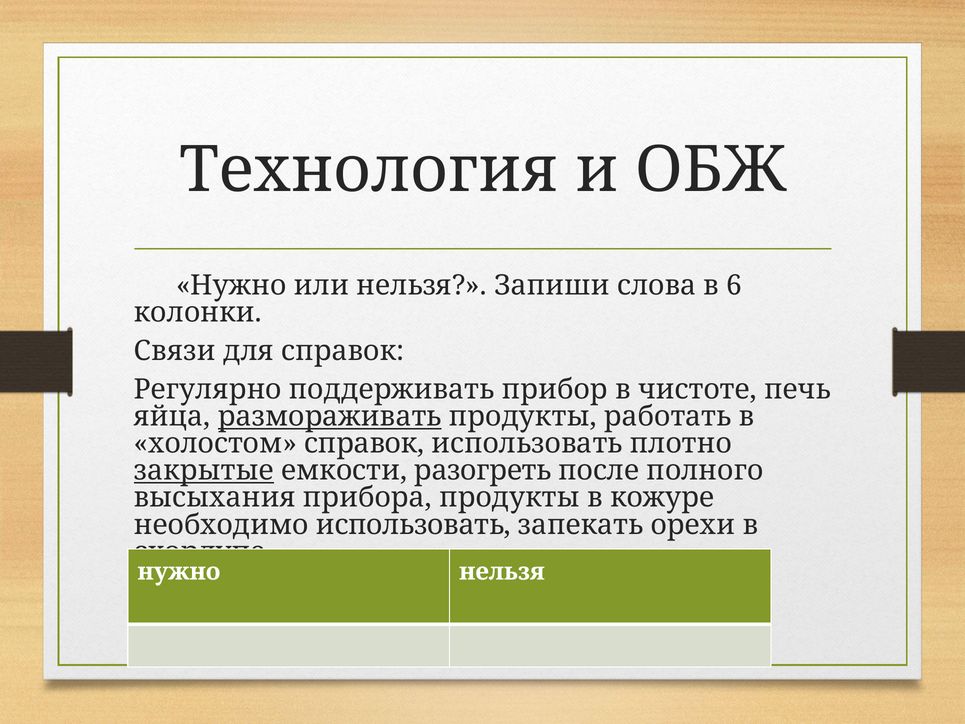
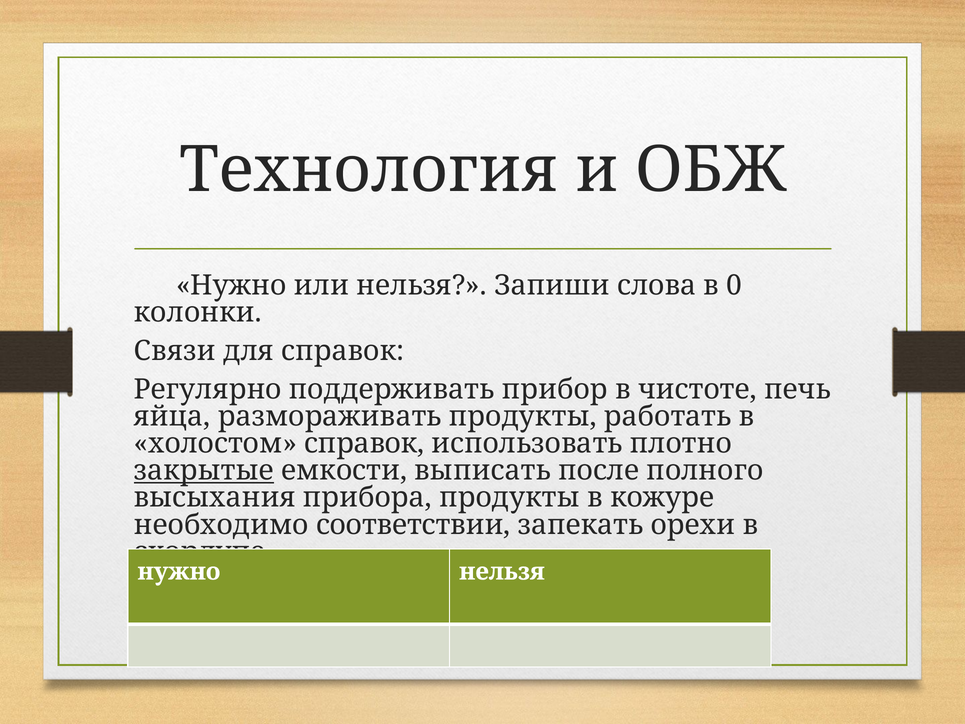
6: 6 -> 0
размораживать underline: present -> none
разогреть: разогреть -> выписать
необходимо использовать: использовать -> соответствии
